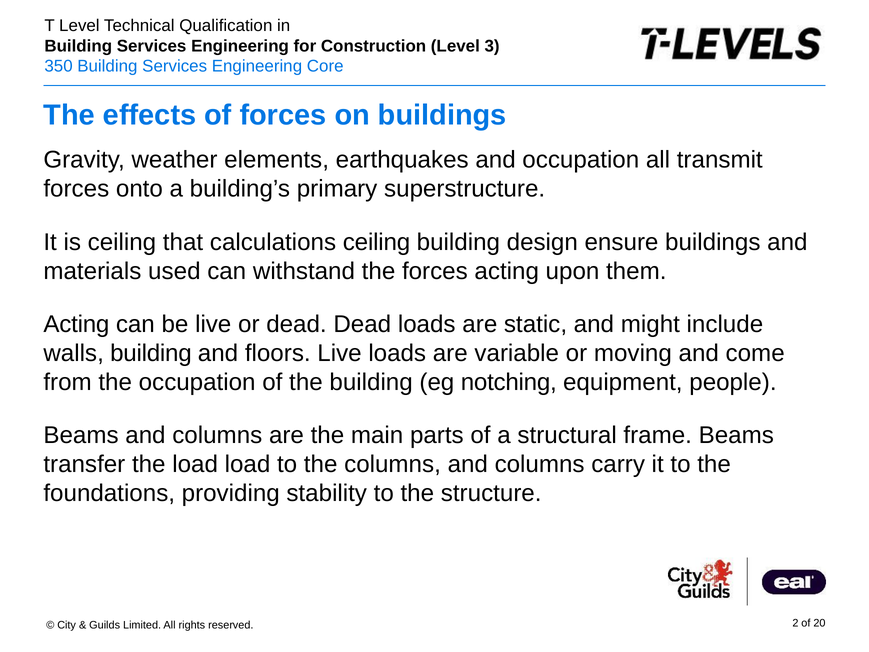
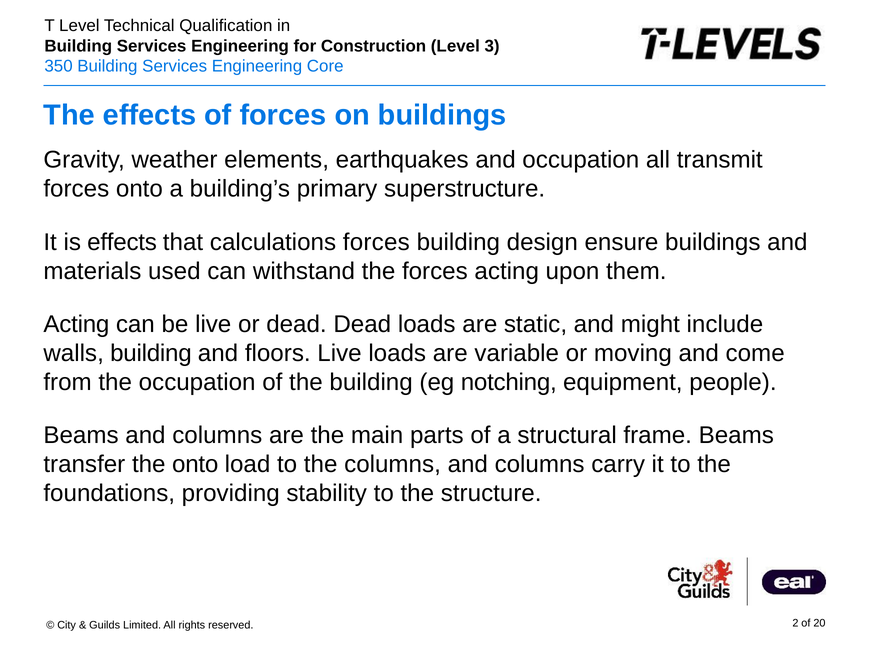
is ceiling: ceiling -> effects
calculations ceiling: ceiling -> forces
the load: load -> onto
